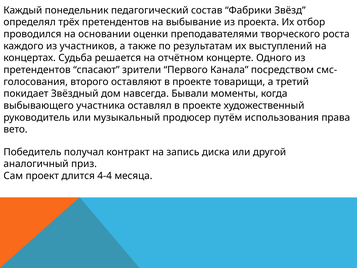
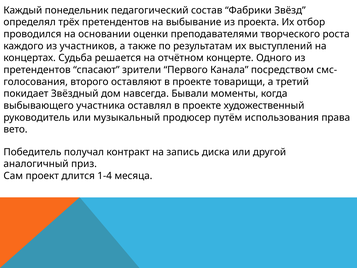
4-4: 4-4 -> 1-4
